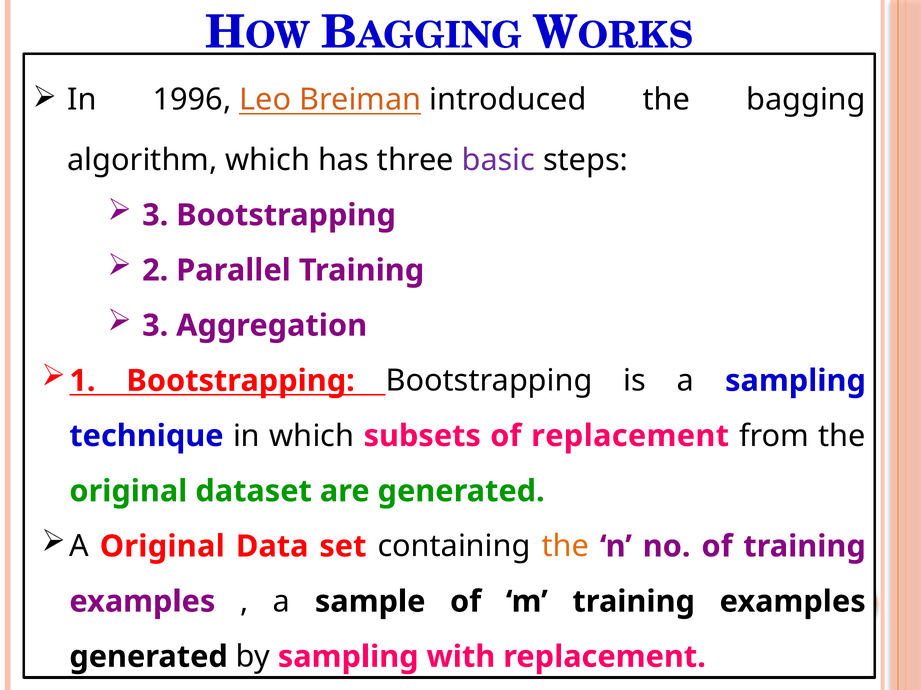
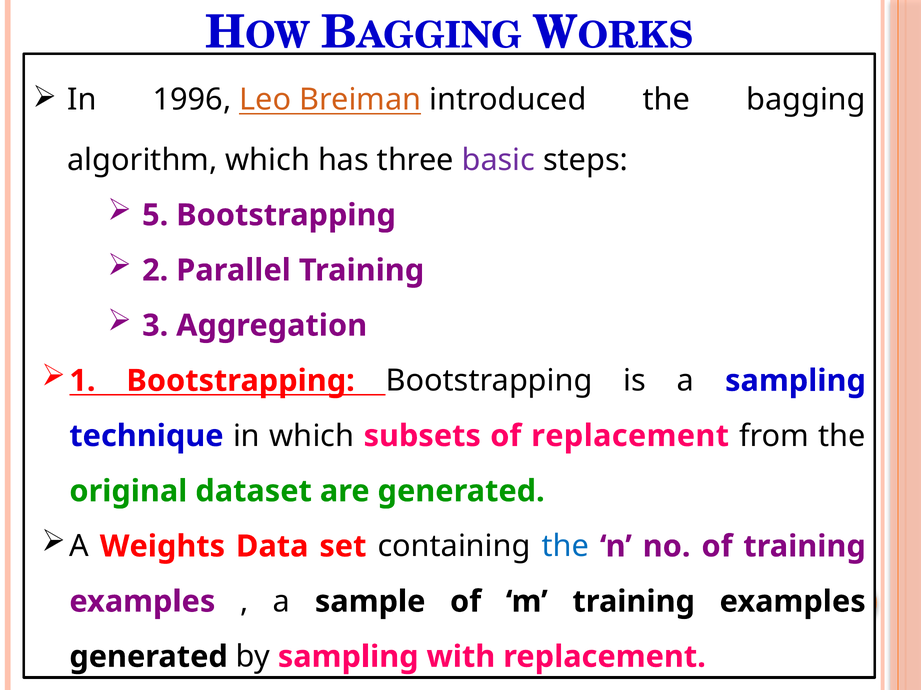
3 at (155, 215): 3 -> 5
A Original: Original -> Weights
the at (565, 547) colour: orange -> blue
